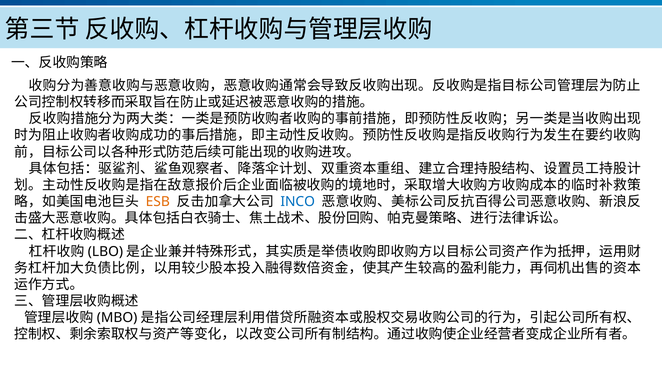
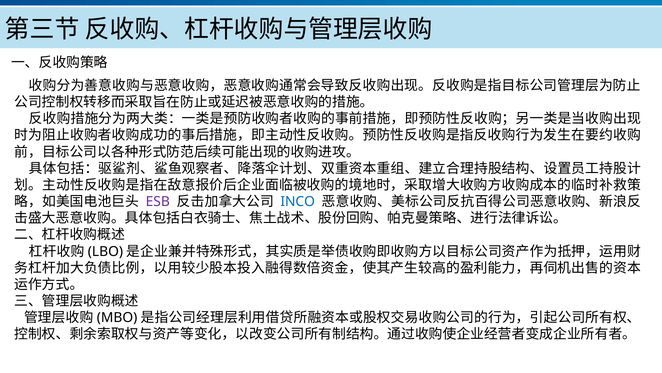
ESB colour: orange -> purple
